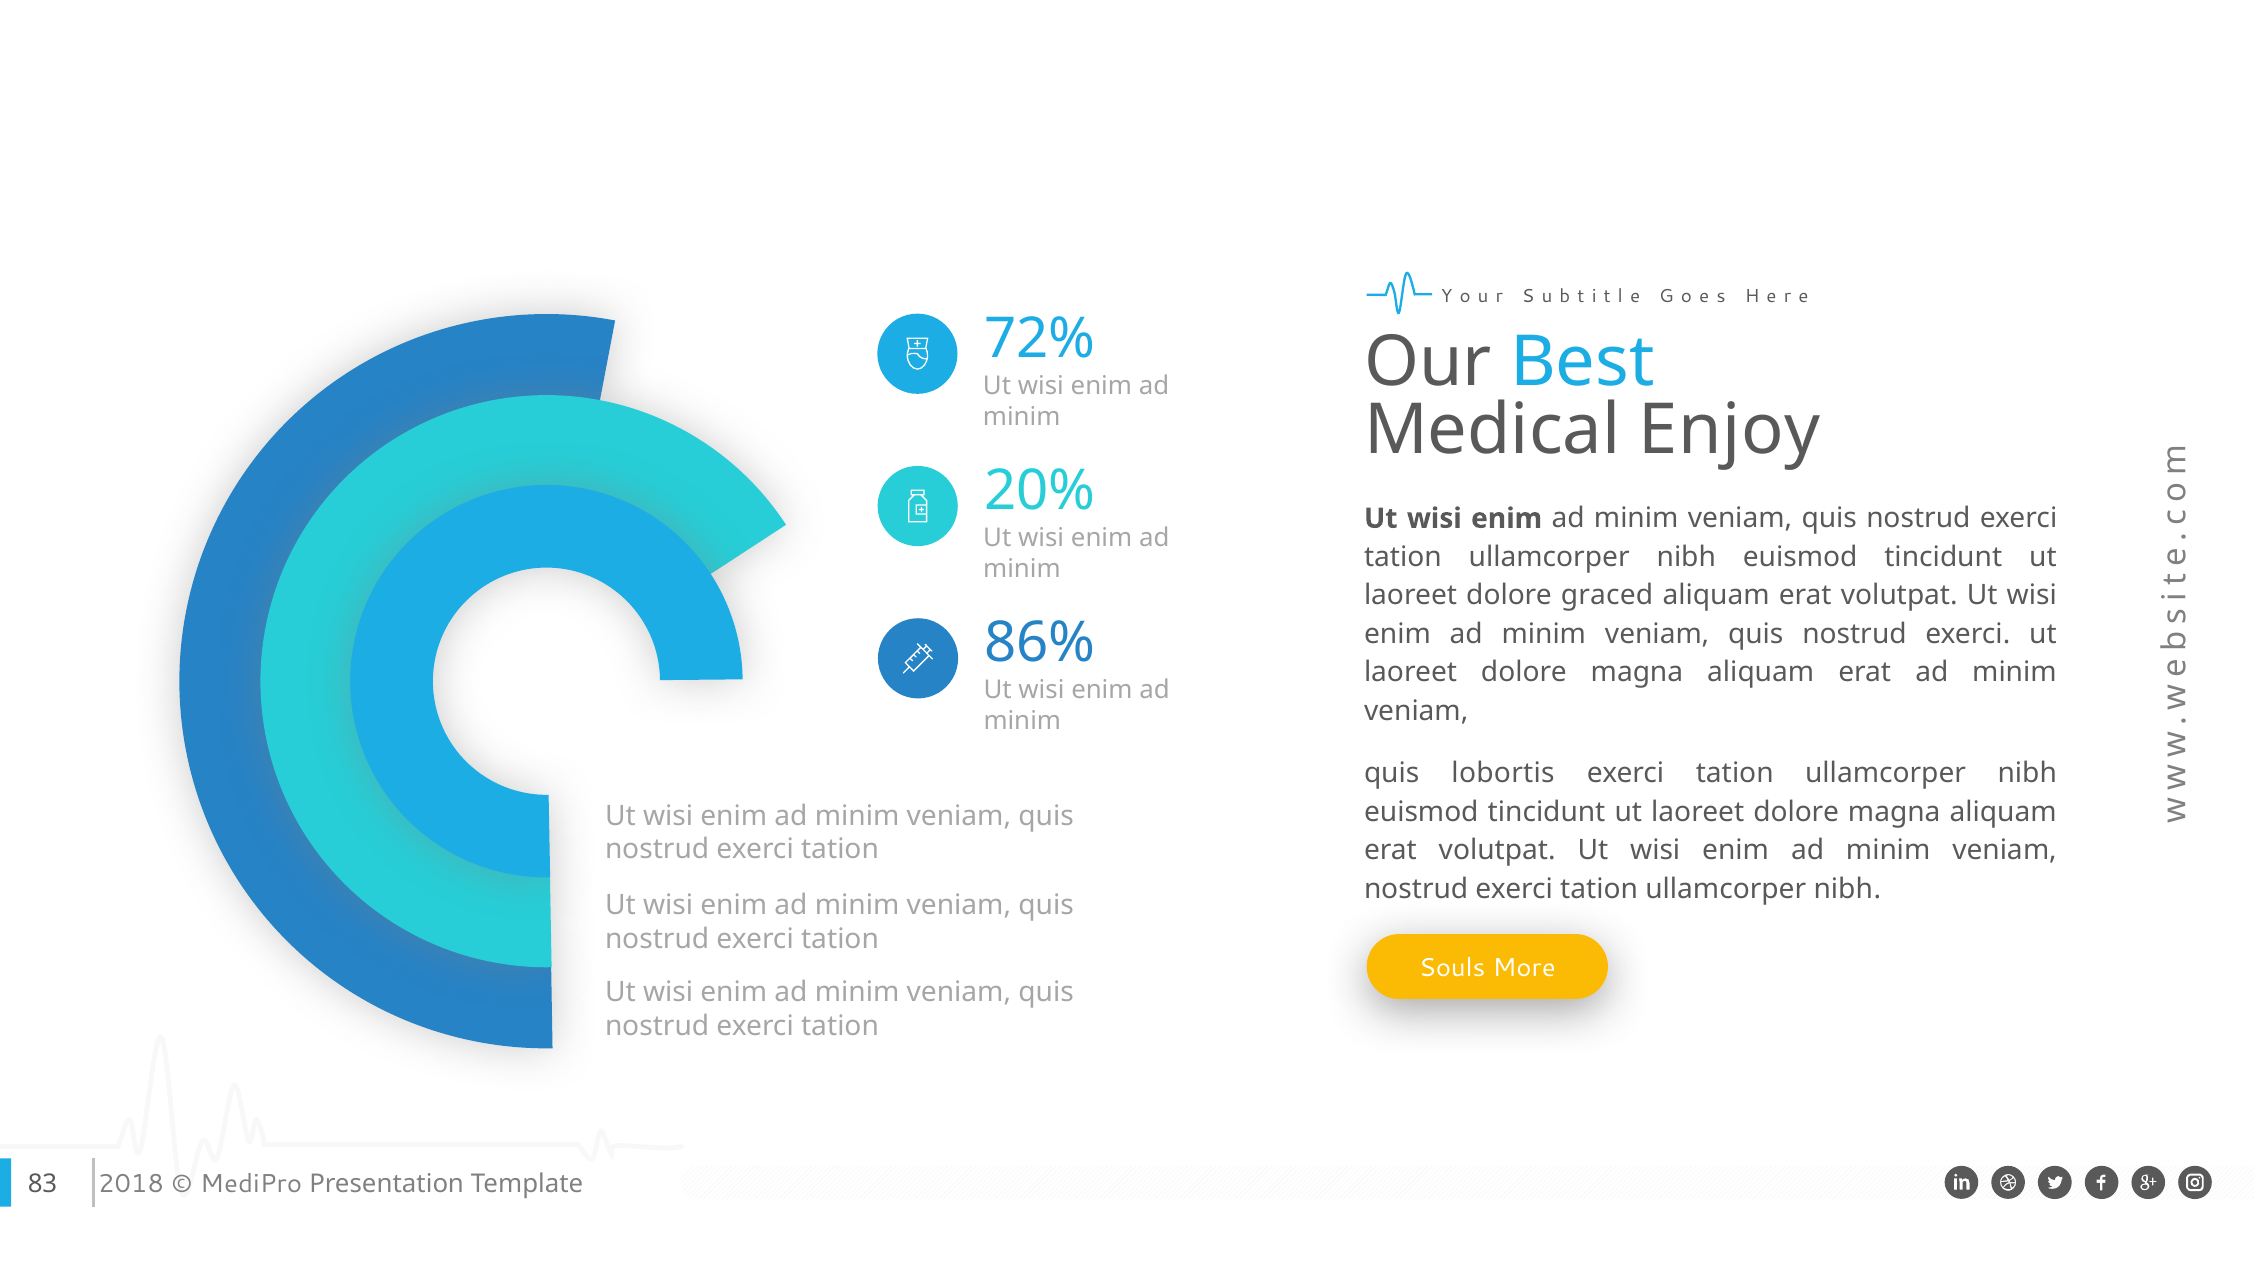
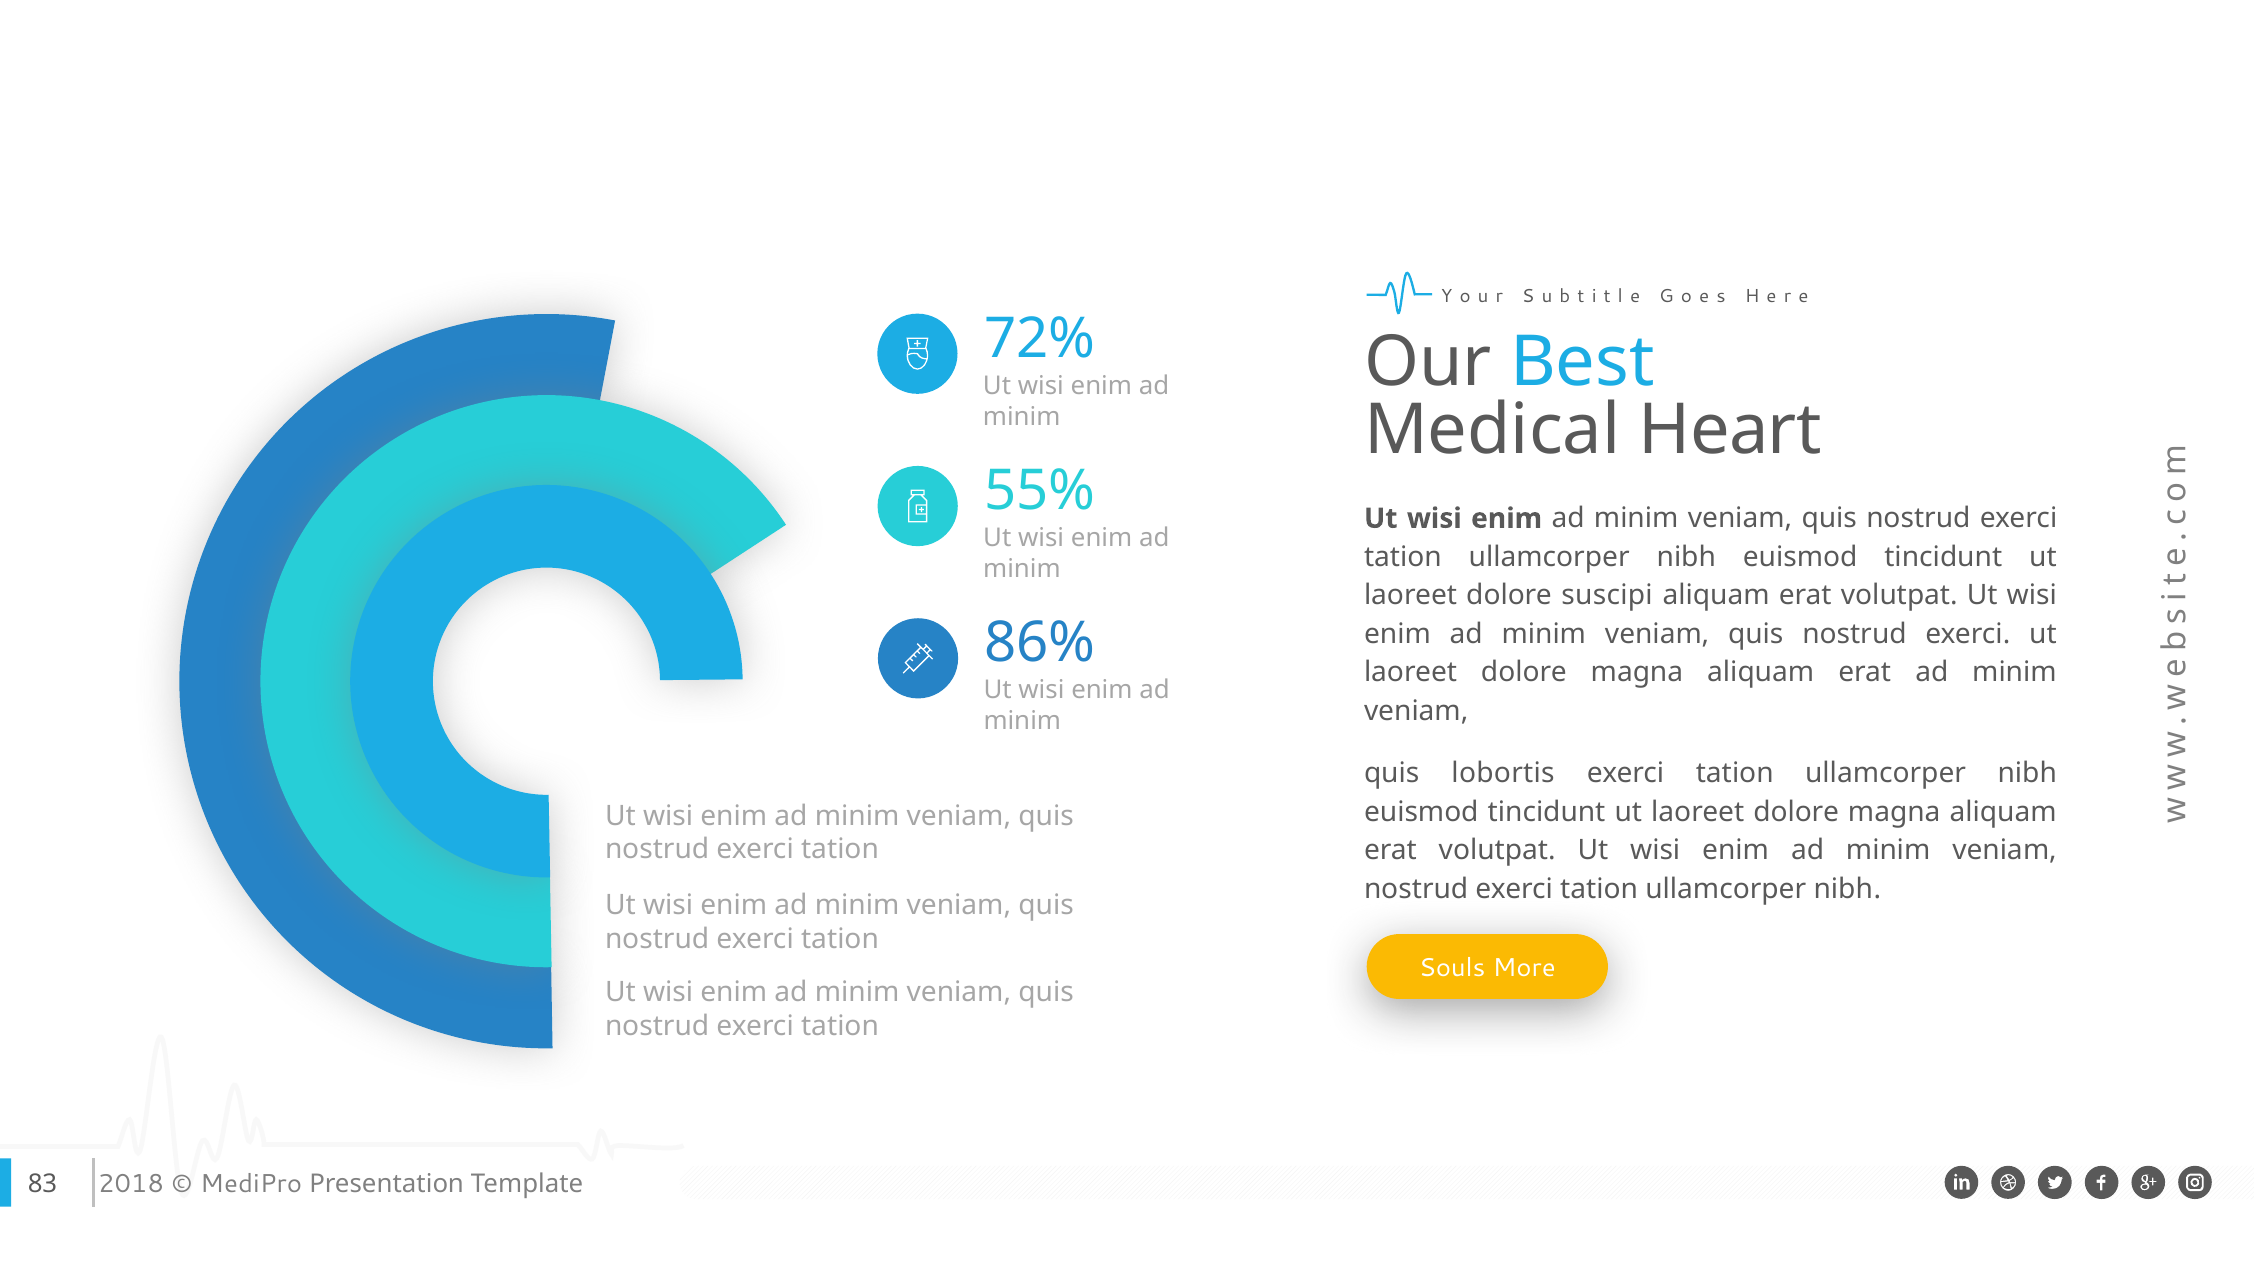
Enjoy: Enjoy -> Heart
20%: 20% -> 55%
graced: graced -> suscipi
